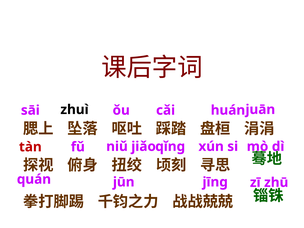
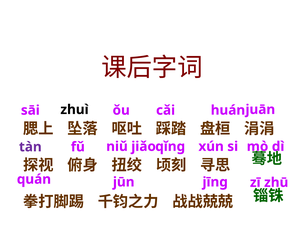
tàn colour: red -> purple
